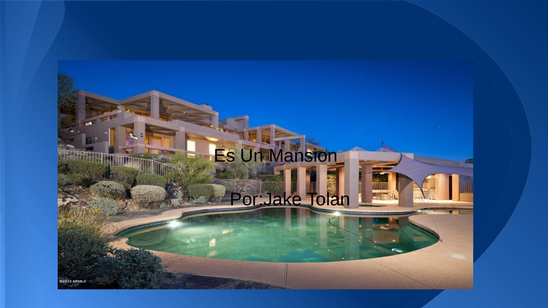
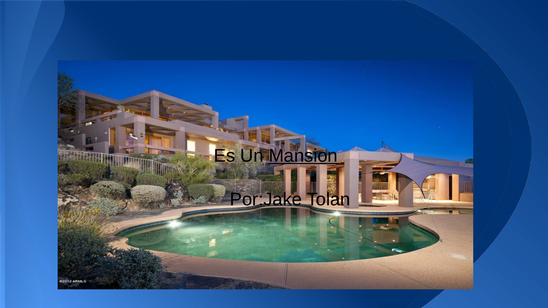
Mansion at (303, 156) underline: none -> present
